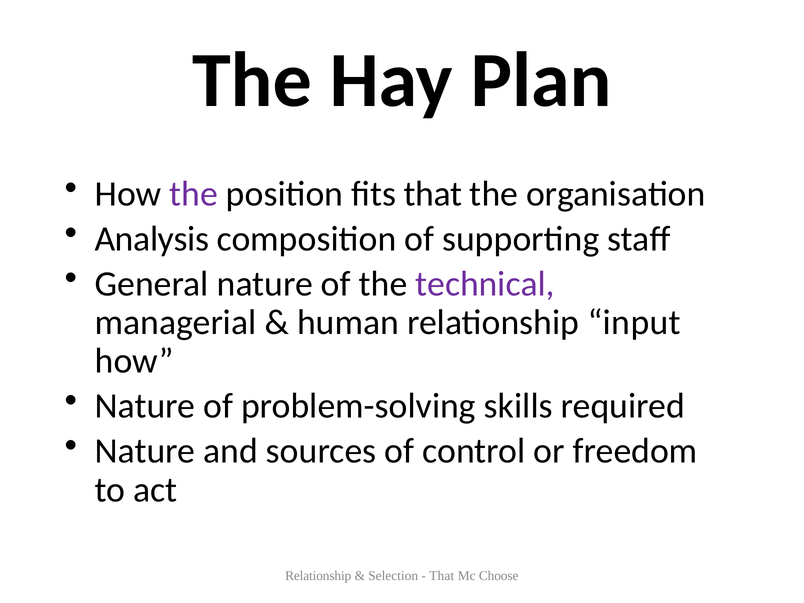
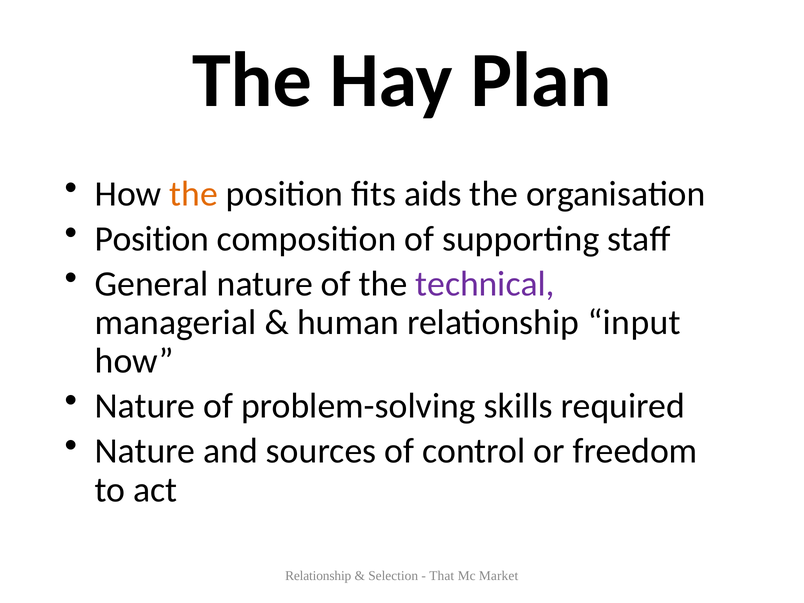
the at (194, 194) colour: purple -> orange
fits that: that -> aids
Analysis at (152, 239): Analysis -> Position
Choose: Choose -> Market
